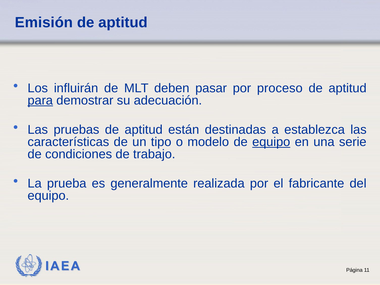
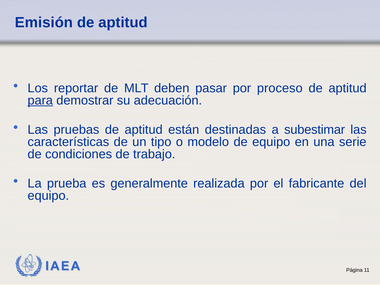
influirán: influirán -> reportar
establezca: establezca -> subestimar
equipo at (271, 142) underline: present -> none
